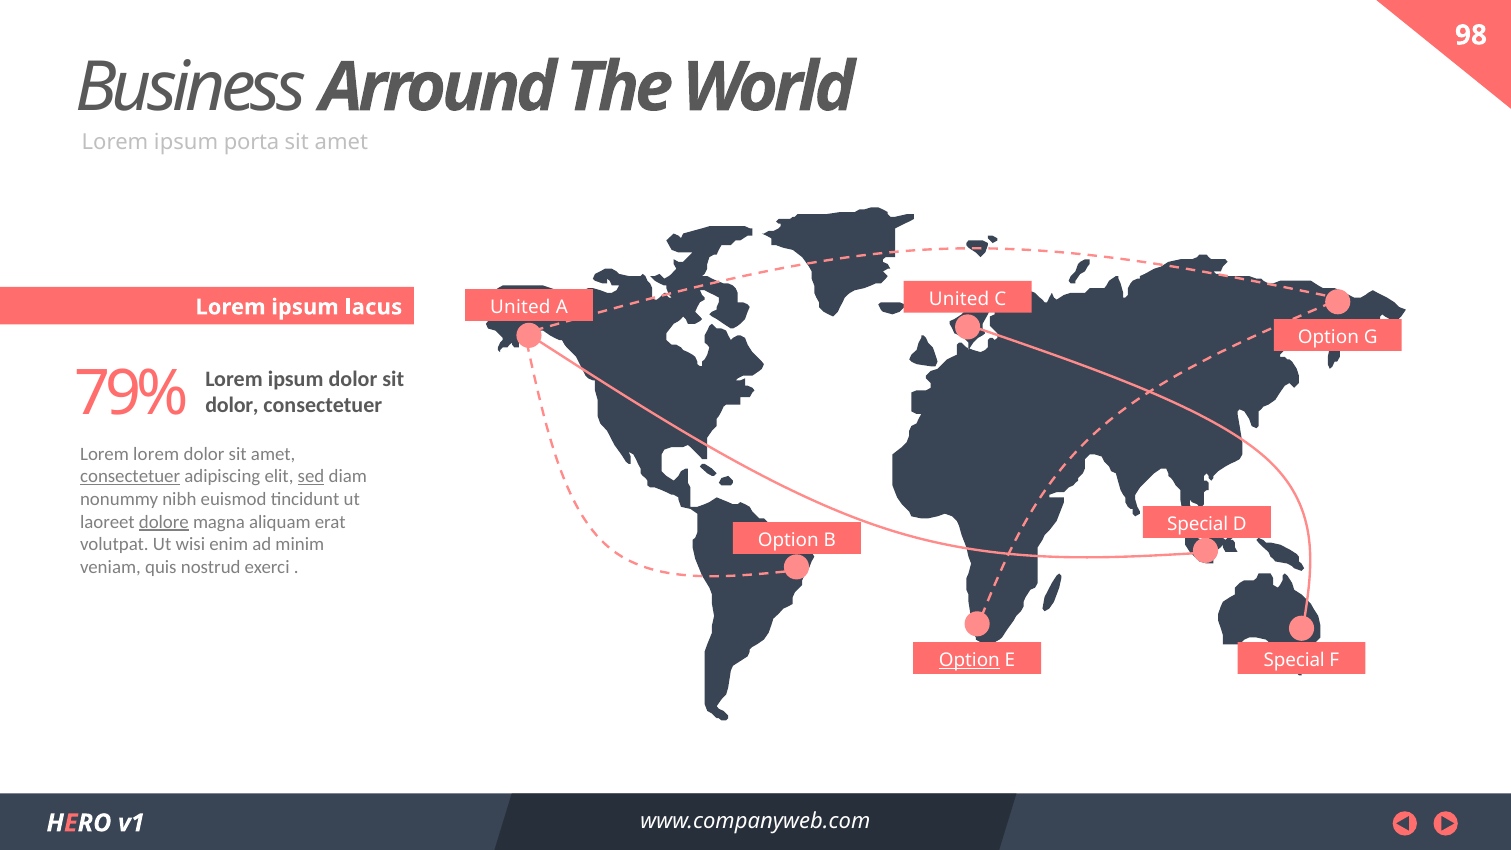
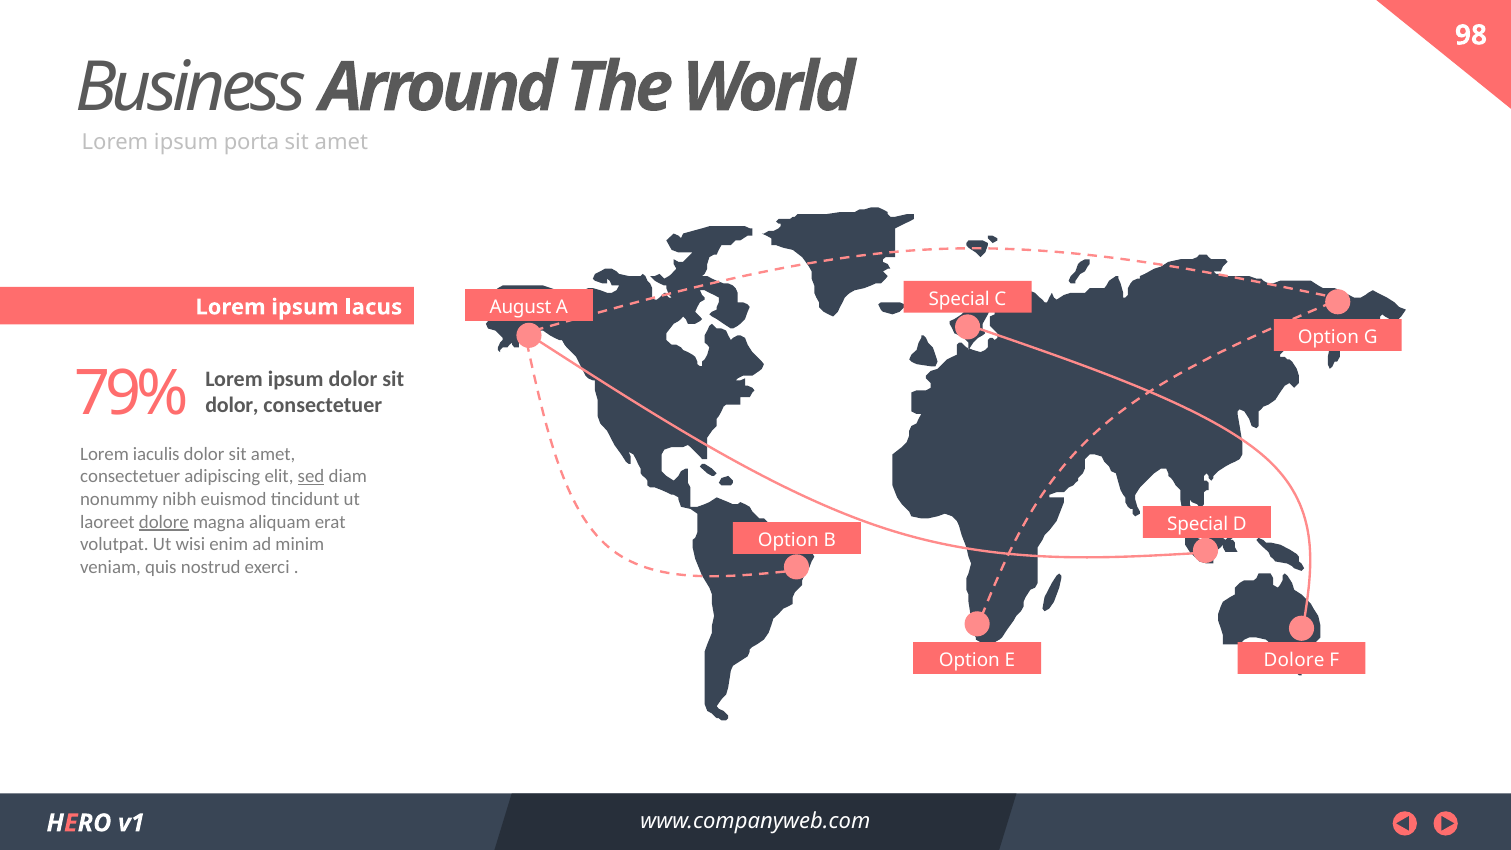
United at (959, 299): United -> Special
United at (520, 307): United -> August
Lorem lorem: lorem -> iaculis
consectetuer at (130, 477) underline: present -> none
Option at (969, 660) underline: present -> none
Special at (1294, 660): Special -> Dolore
